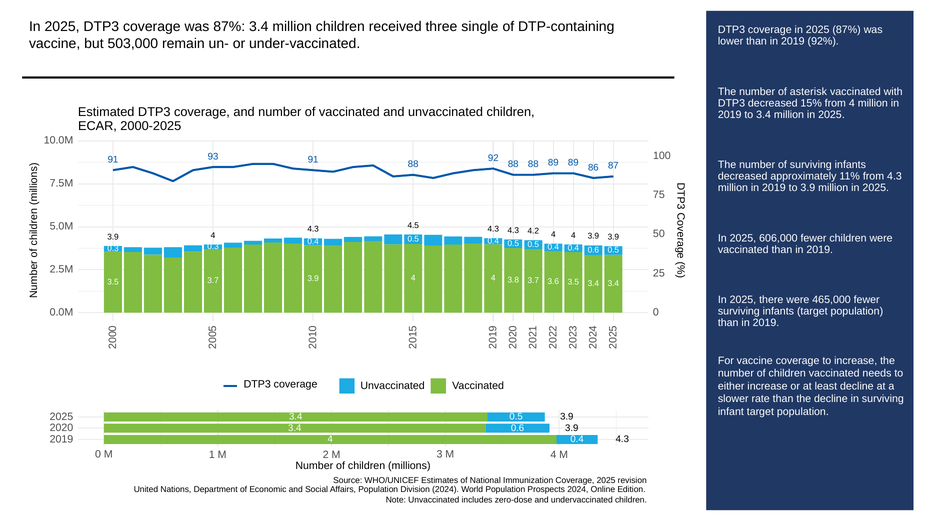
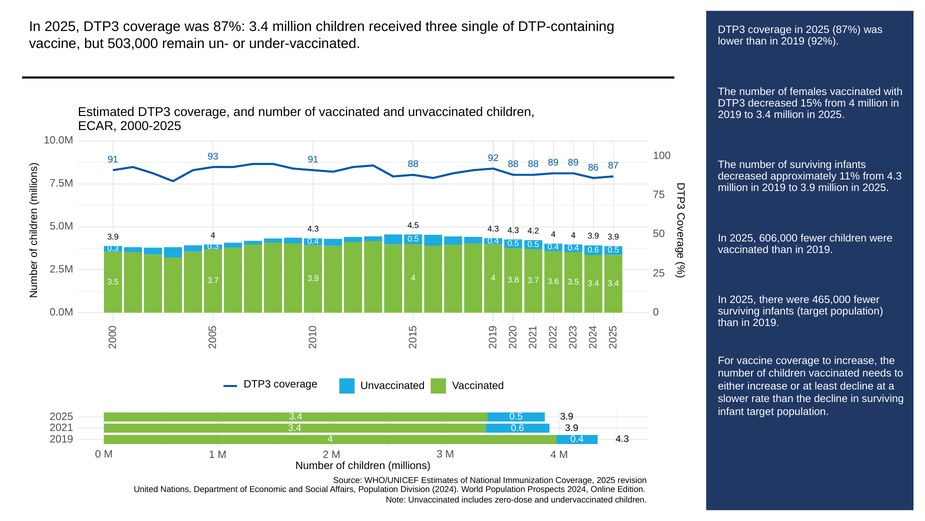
asterisk: asterisk -> females
2020: 2020 -> 2021
